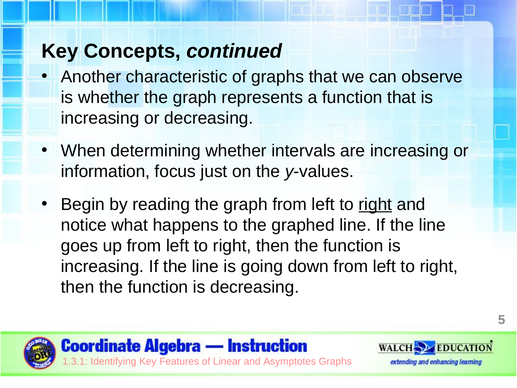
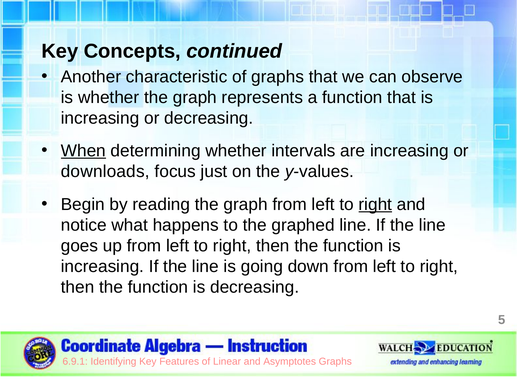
When underline: none -> present
information: information -> downloads
1.3.1: 1.3.1 -> 6.9.1
